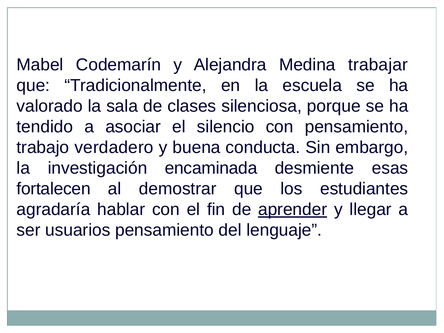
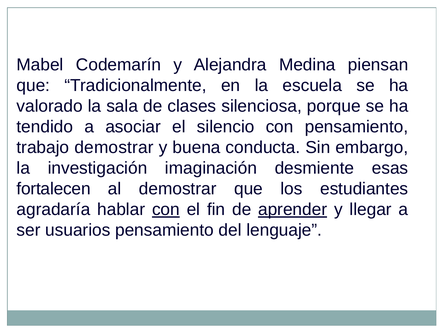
trabajar: trabajar -> piensan
trabajo verdadero: verdadero -> demostrar
encaminada: encaminada -> imaginación
con at (166, 210) underline: none -> present
